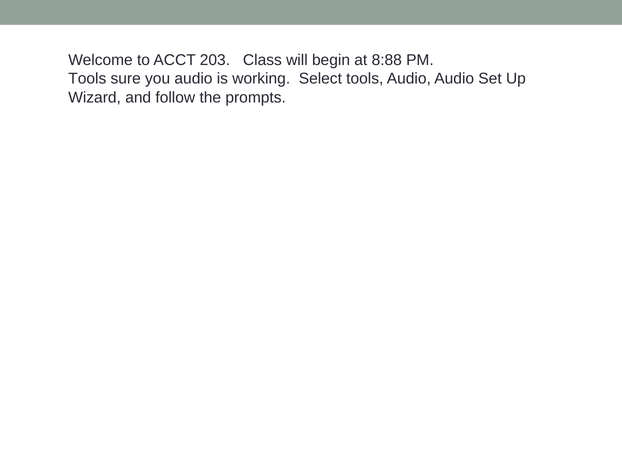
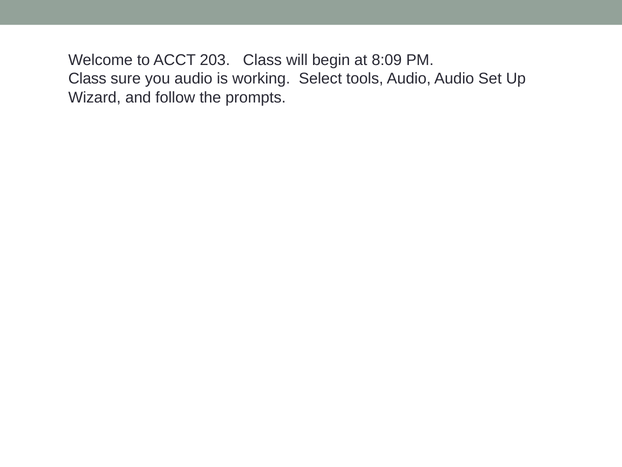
8:88: 8:88 -> 8:09
Tools at (87, 79): Tools -> Class
